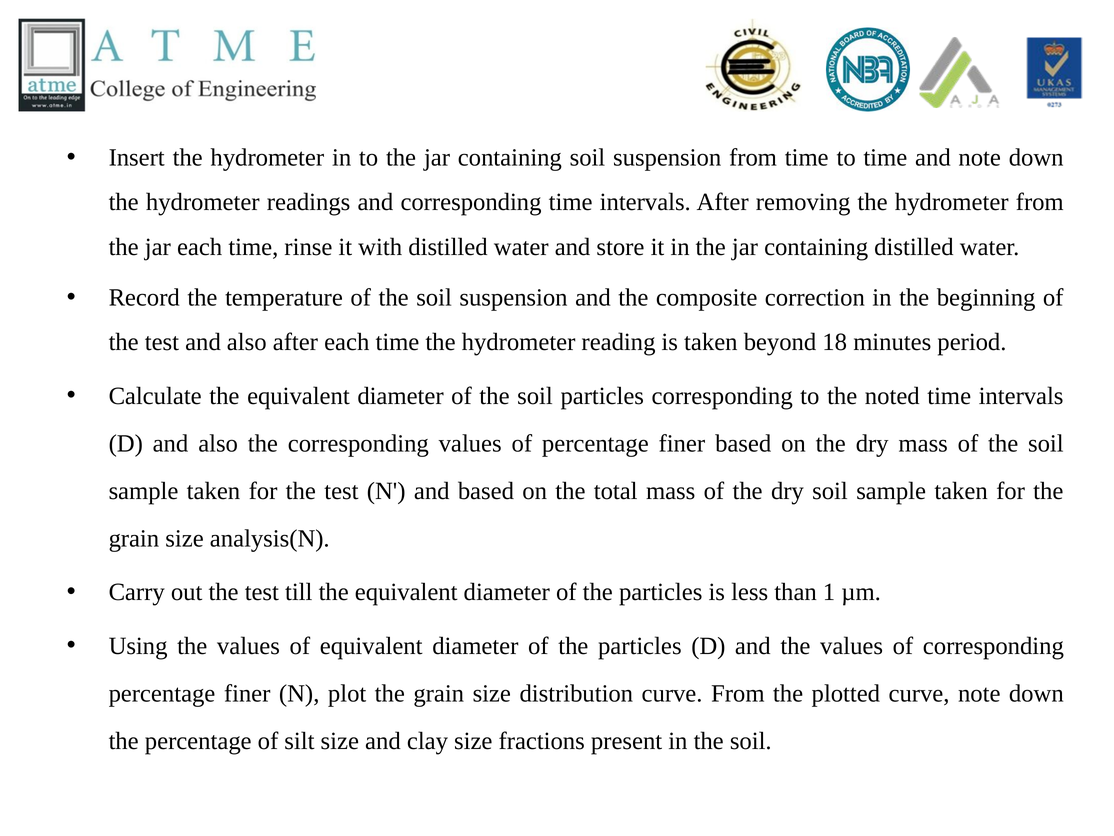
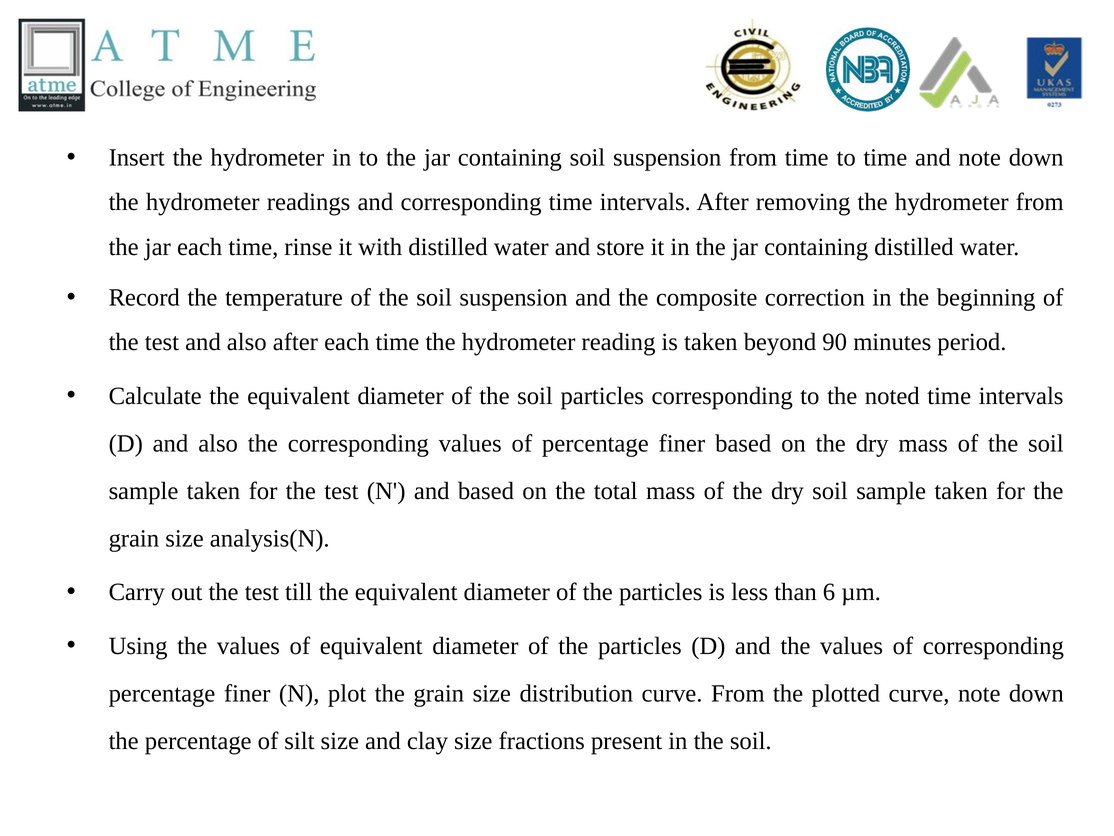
18: 18 -> 90
1: 1 -> 6
